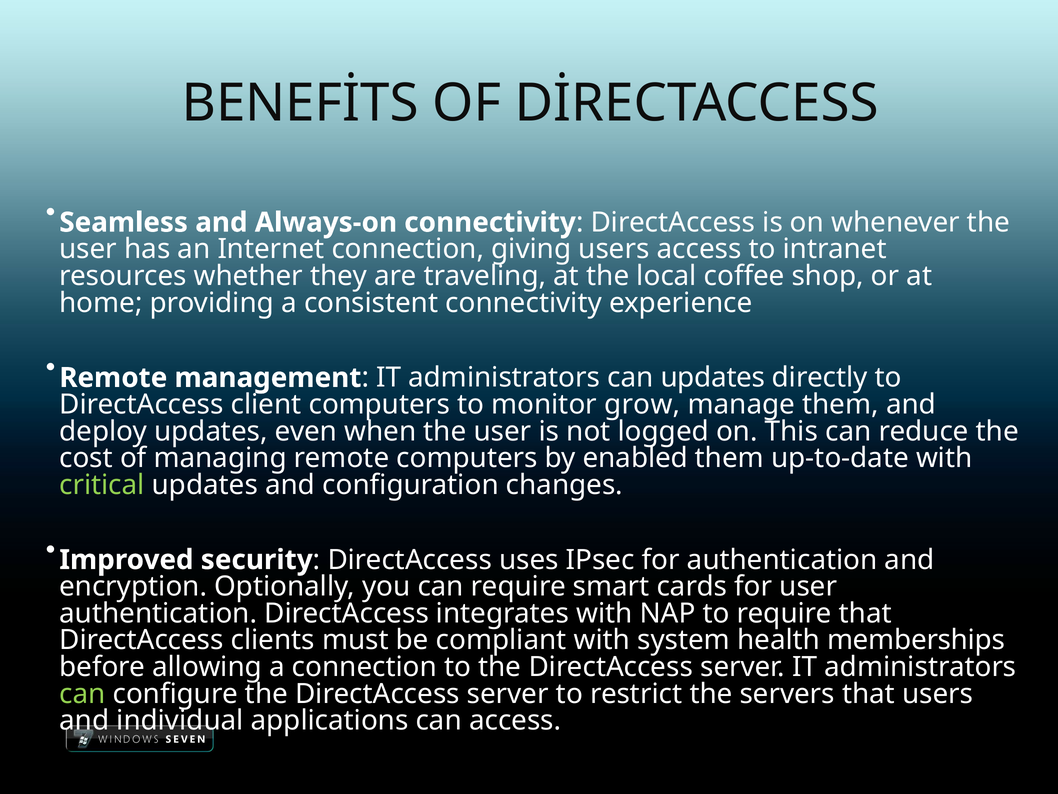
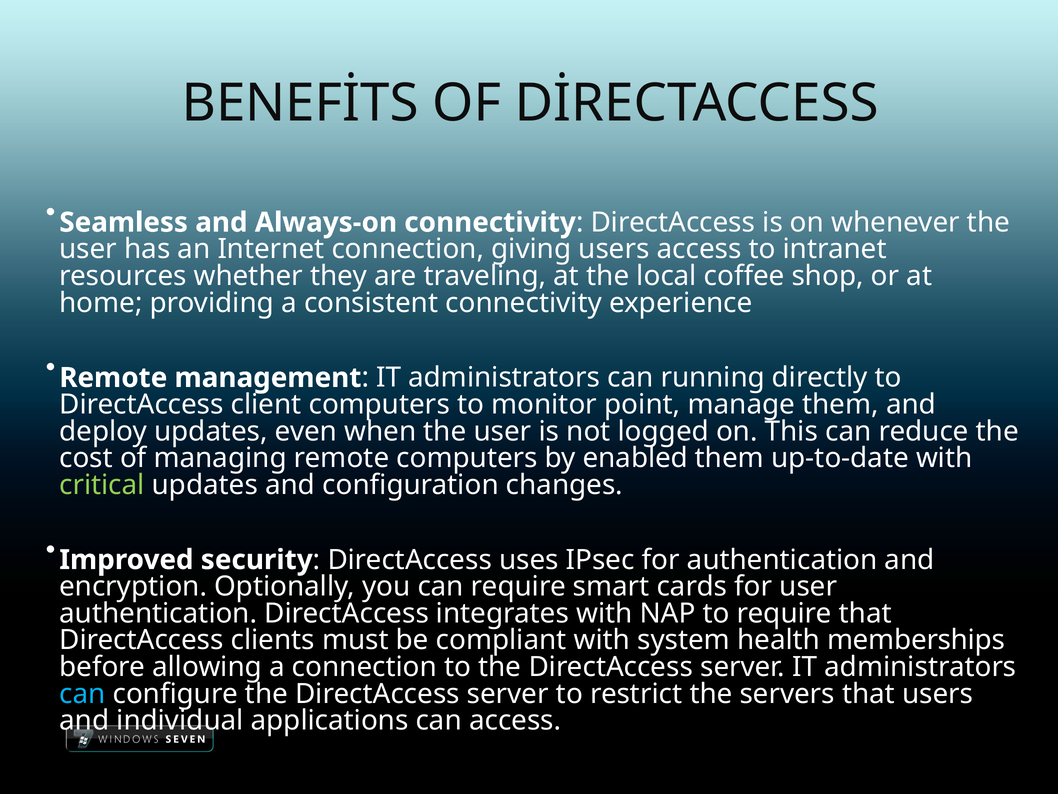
can updates: updates -> running
grow: grow -> point
can at (82, 693) colour: light green -> light blue
